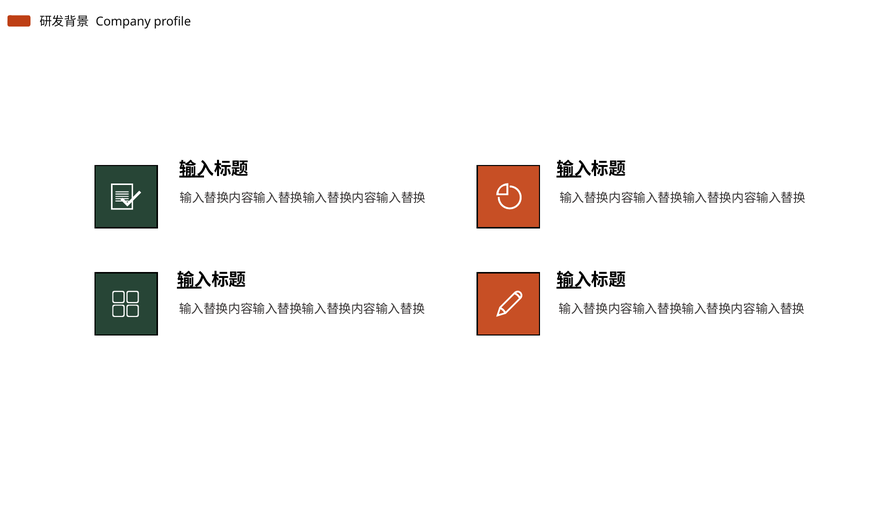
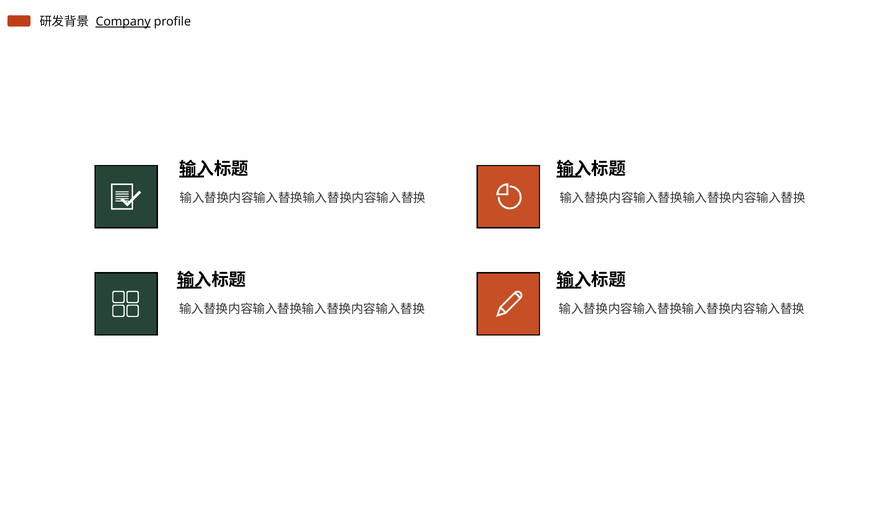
Company underline: none -> present
